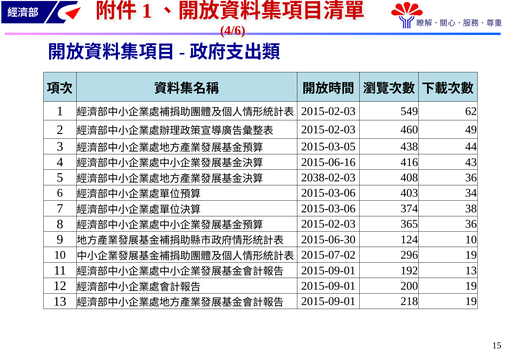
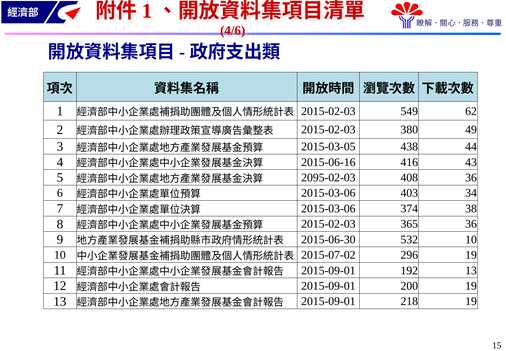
460: 460 -> 380
2038-02-03: 2038-02-03 -> 2095-02-03
124: 124 -> 532
